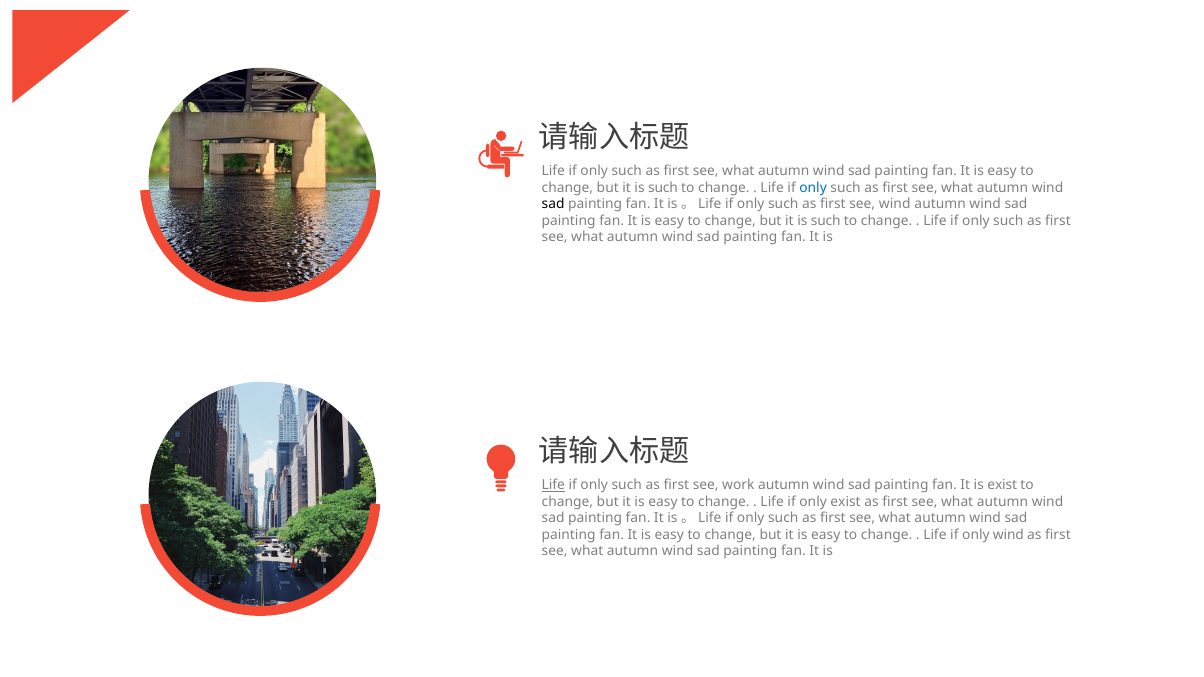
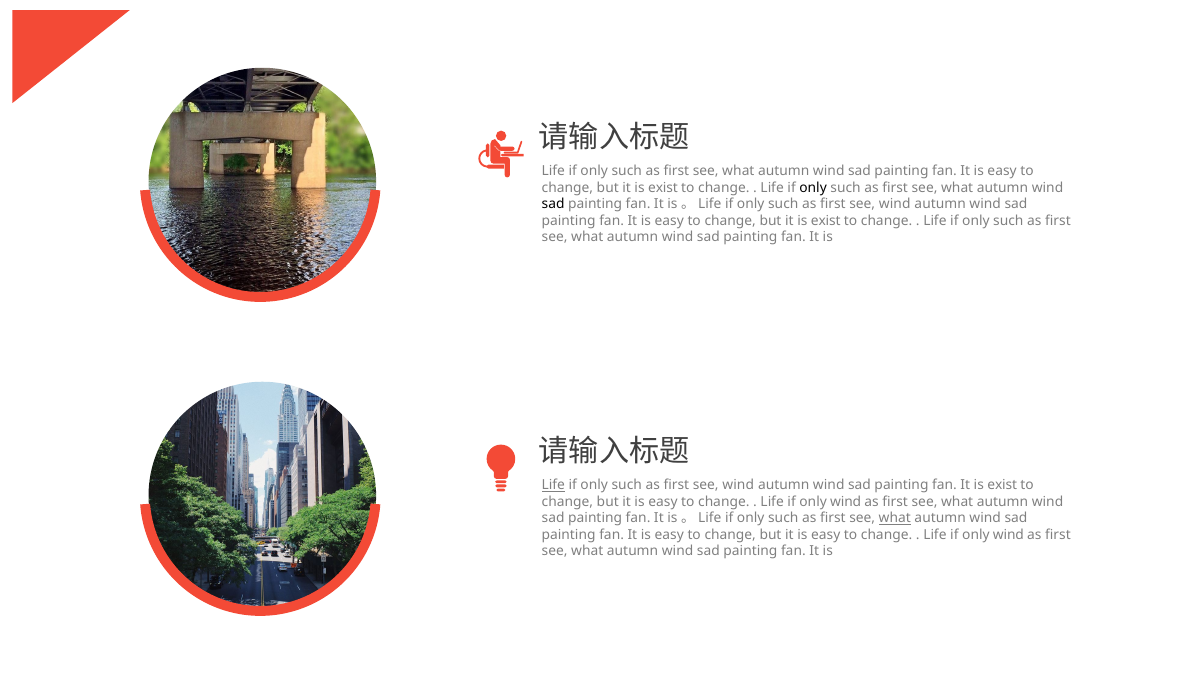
such at (663, 188): such -> exist
only at (813, 188) colour: blue -> black
such at (826, 221): such -> exist
work at (738, 485): work -> wind
exist at (846, 502): exist -> wind
what at (895, 518) underline: none -> present
